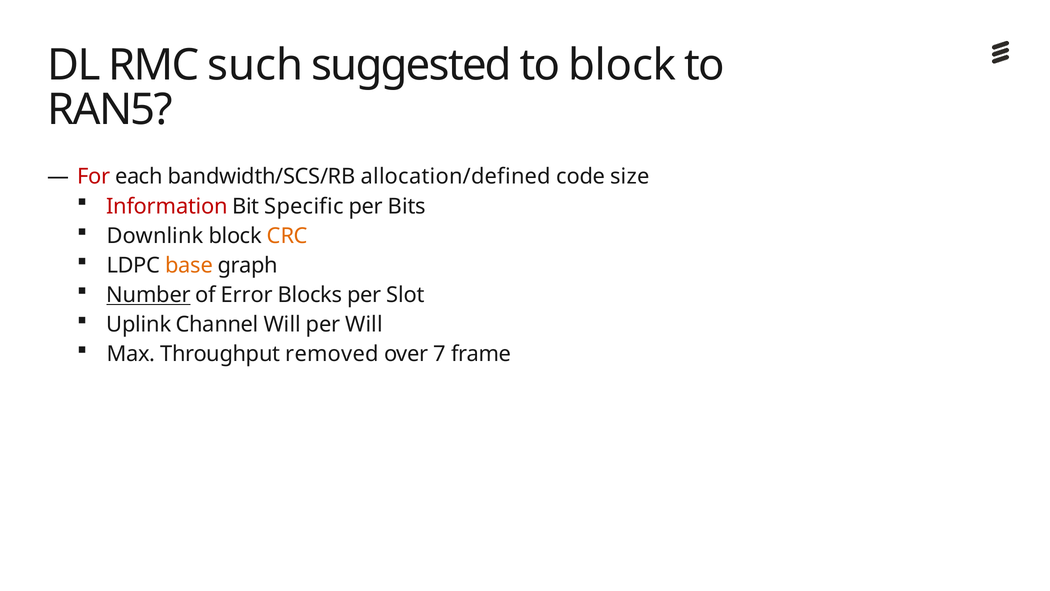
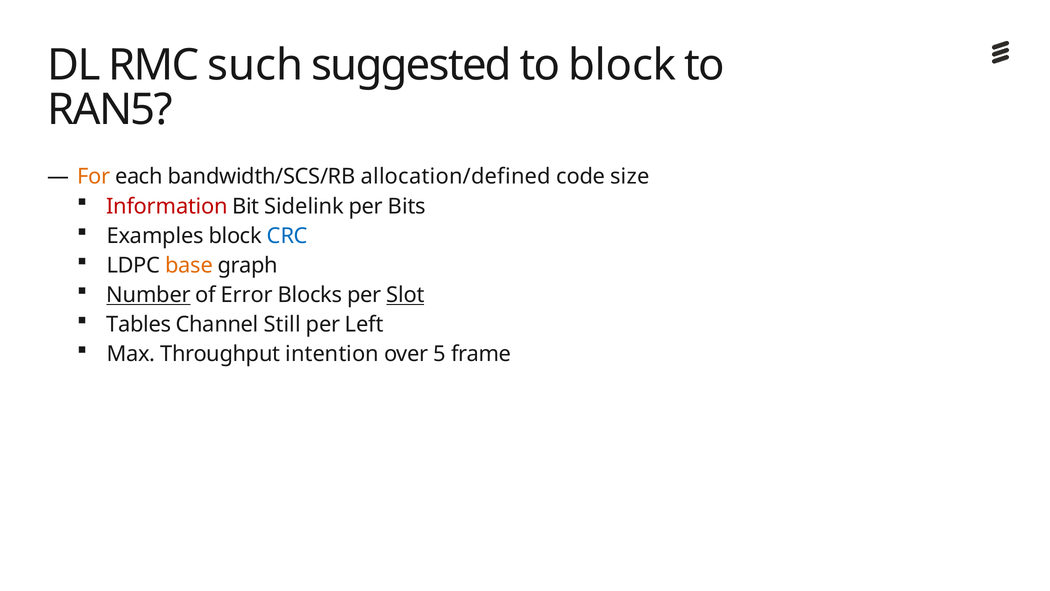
For colour: red -> orange
Specific: Specific -> Sidelink
Downlink: Downlink -> Examples
CRC colour: orange -> blue
Slot underline: none -> present
Uplink: Uplink -> Tables
Channel Will: Will -> Still
per Will: Will -> Left
removed: removed -> intention
7: 7 -> 5
